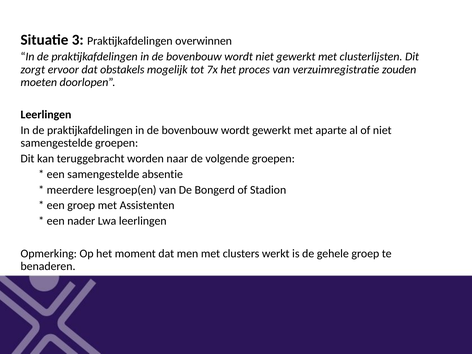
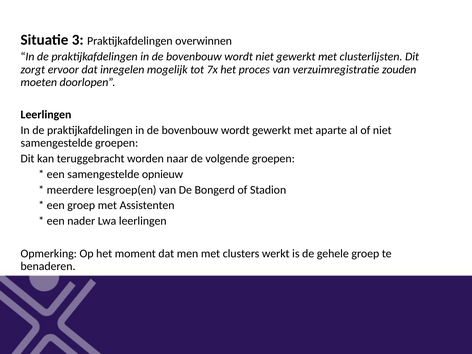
obstakels: obstakels -> inregelen
absentie: absentie -> opnieuw
